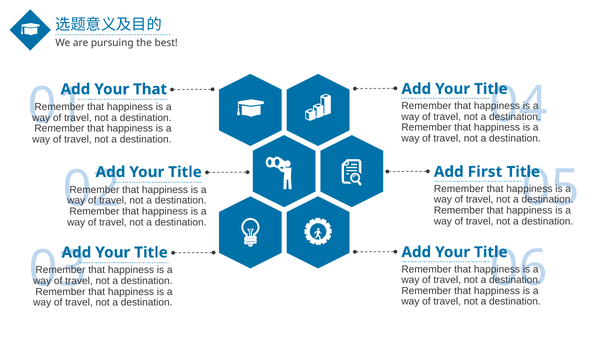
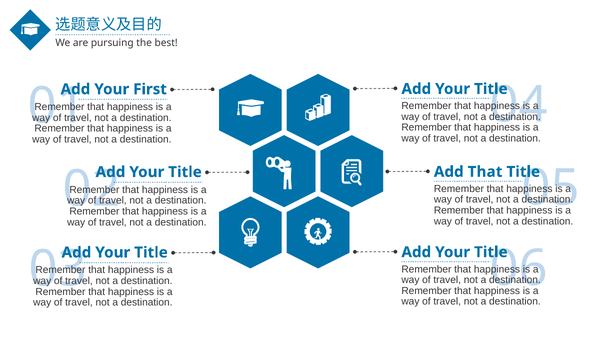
Your That: That -> First
Add First: First -> That
